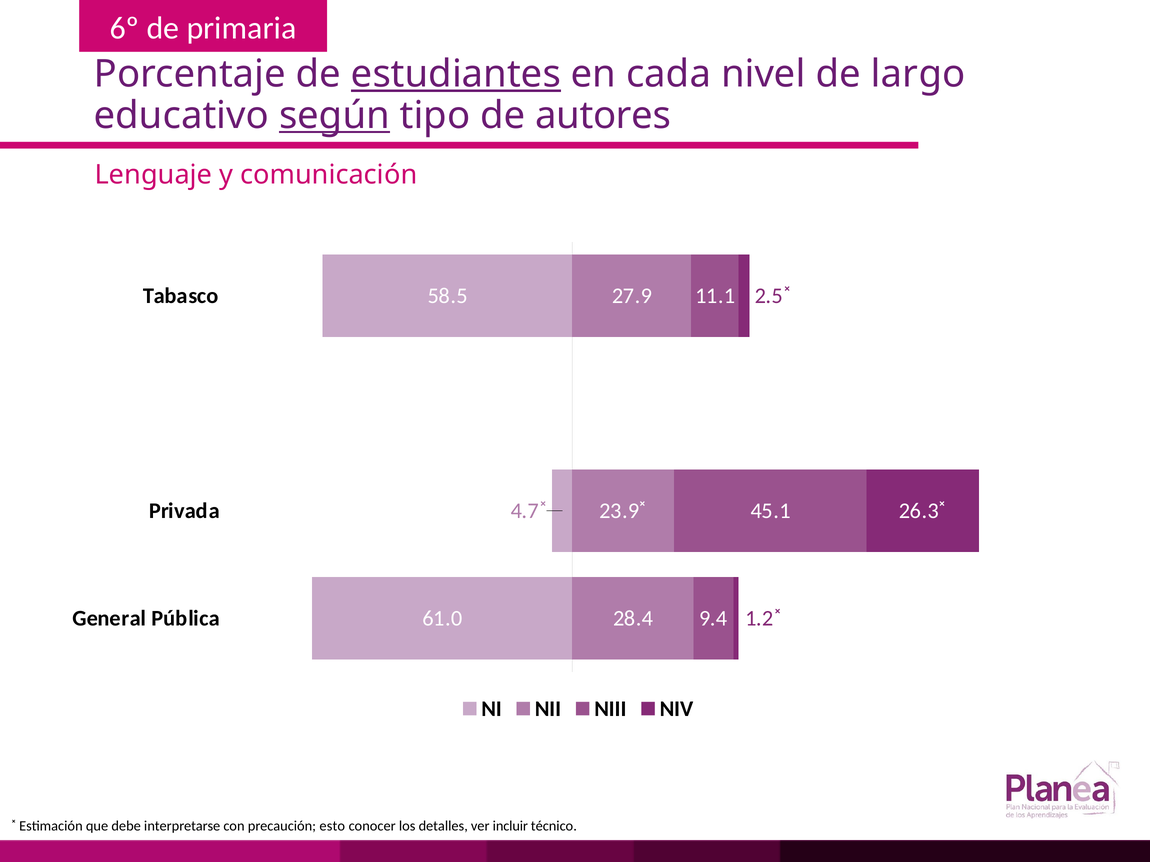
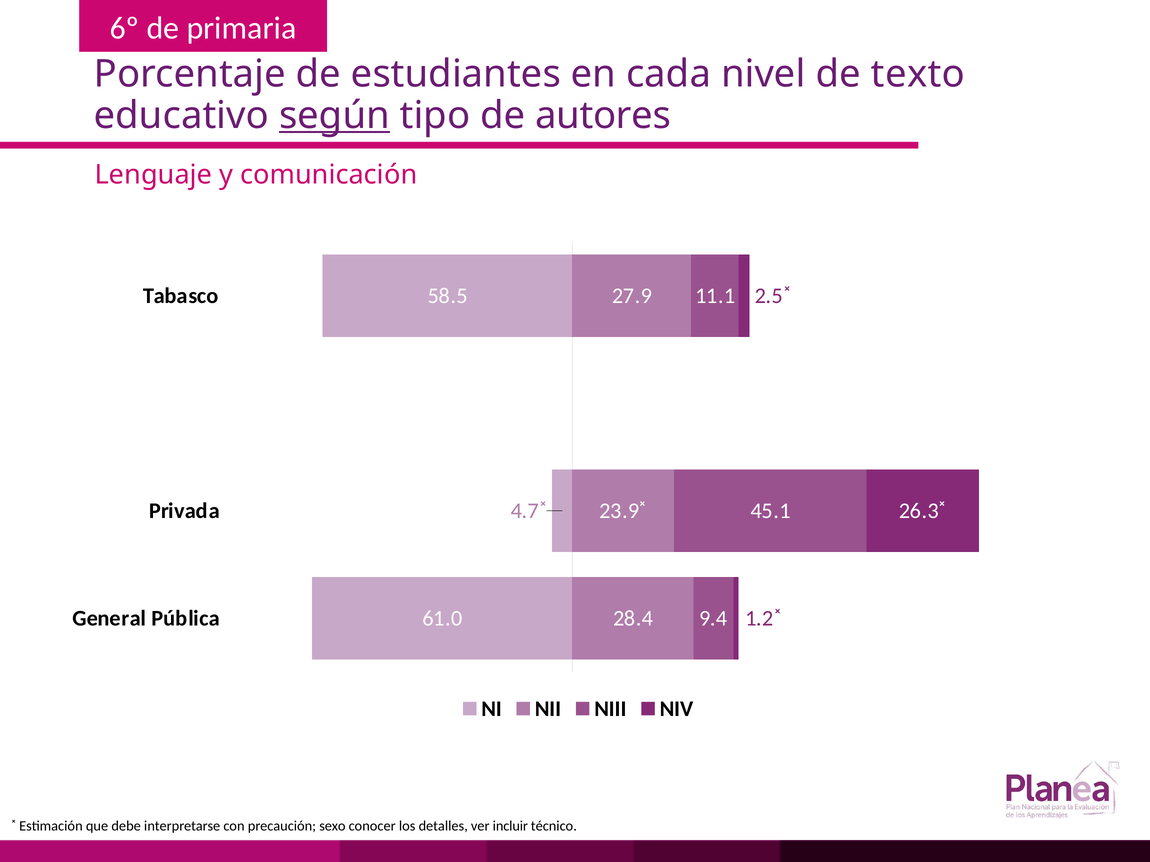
estudiantes underline: present -> none
largo: largo -> texto
esto: esto -> sexo
